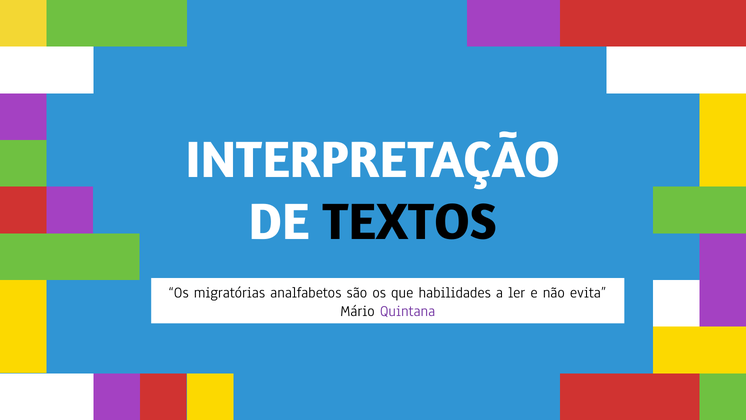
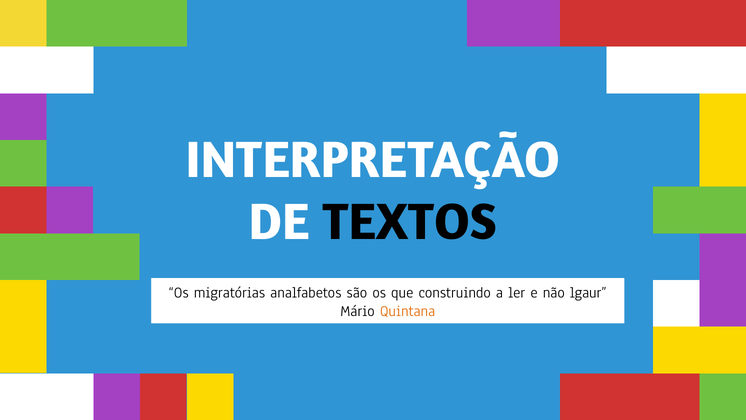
habilidades: habilidades -> construindo
evita: evita -> lgaur
Quintana colour: purple -> orange
